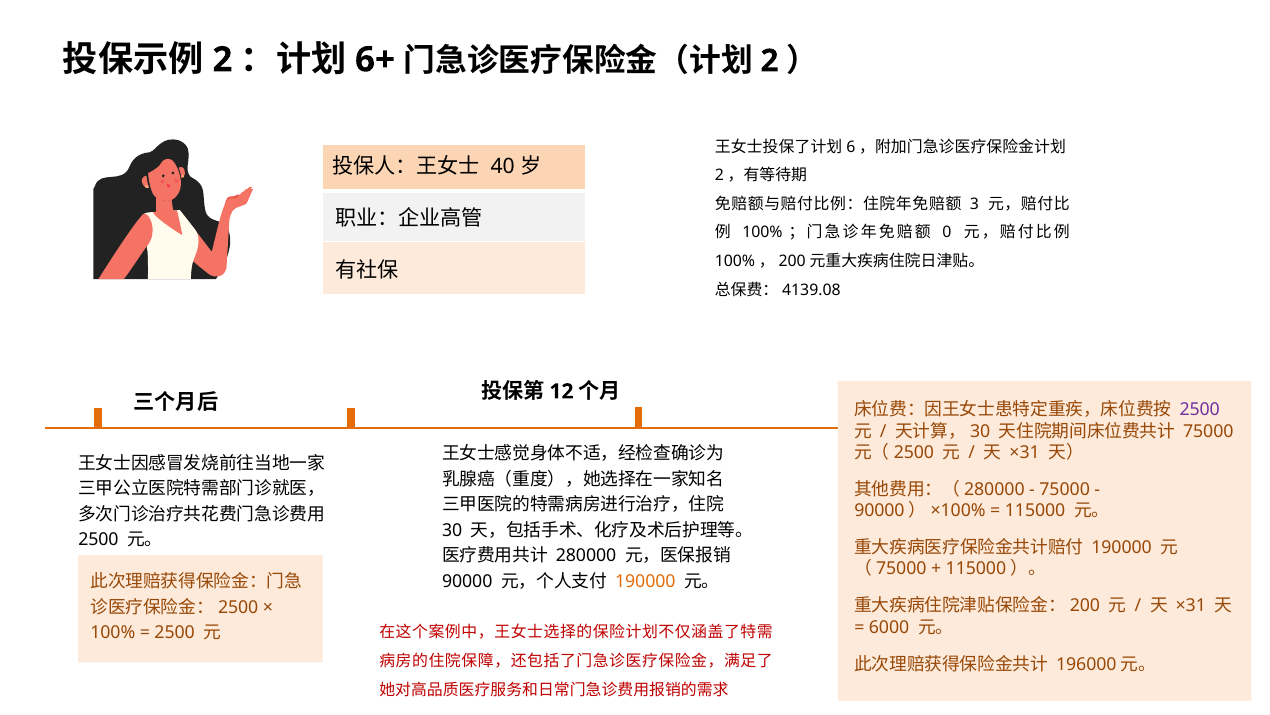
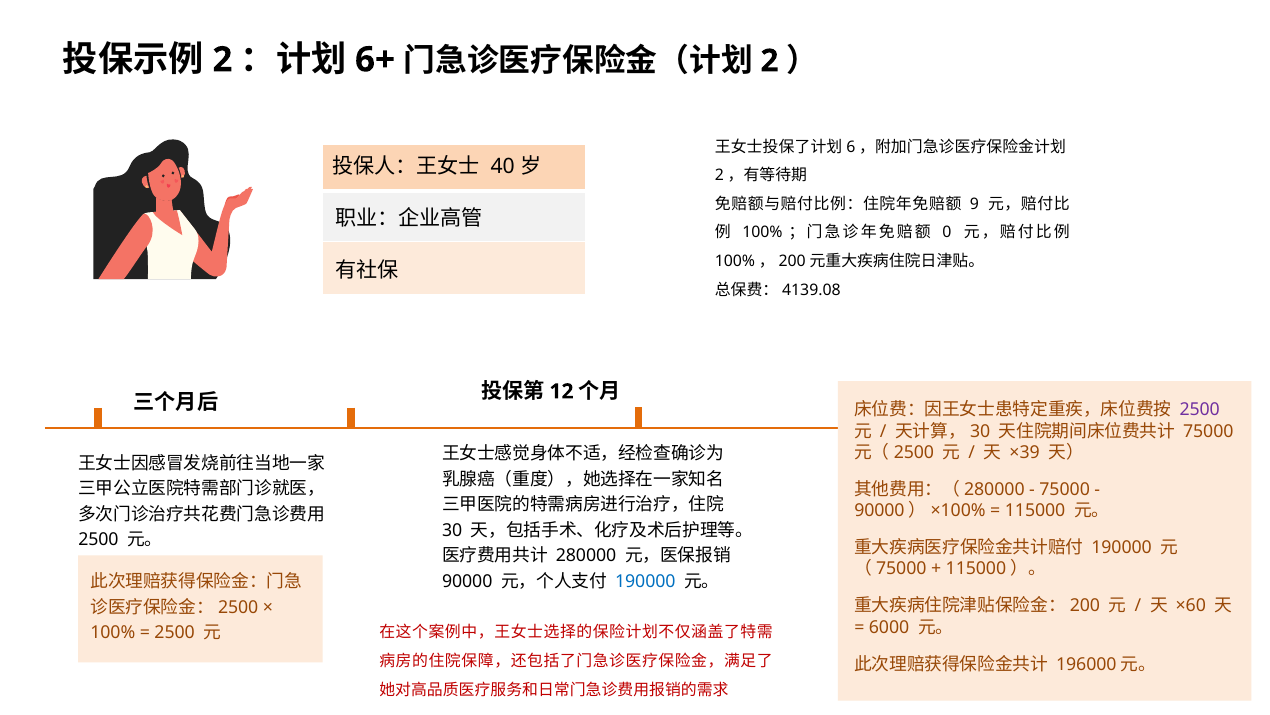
3: 3 -> 9
×31 at (1025, 452): ×31 -> ×39
190000 at (645, 581) colour: orange -> blue
×31 at (1191, 606): ×31 -> ×60
